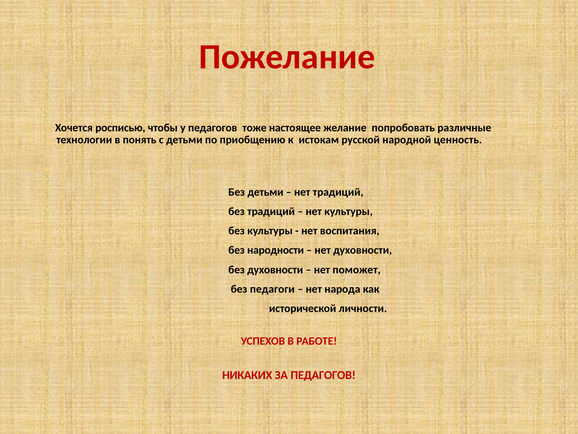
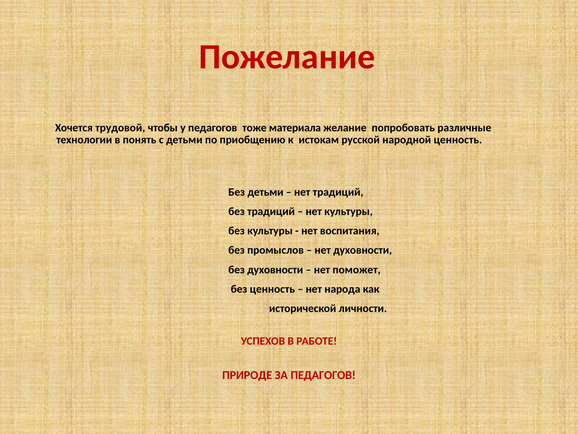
росписью: росписью -> трудовой
настоящее: настоящее -> материала
народности: народности -> промыслов
без педагоги: педагоги -> ценность
НИКАКИХ: НИКАКИХ -> ПРИРОДЕ
